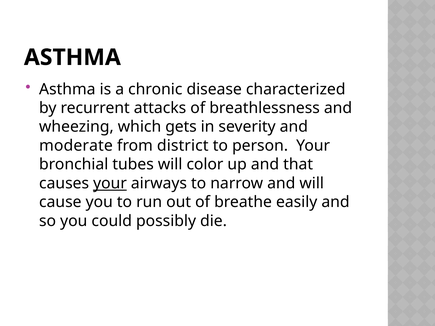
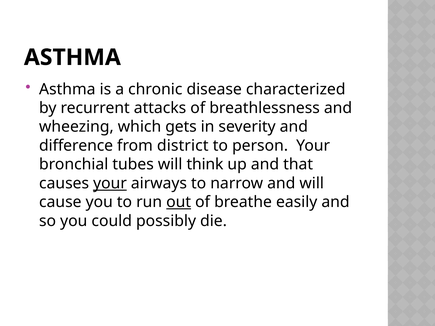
moderate: moderate -> difference
color: color -> think
out underline: none -> present
